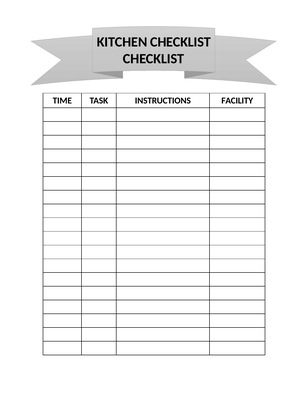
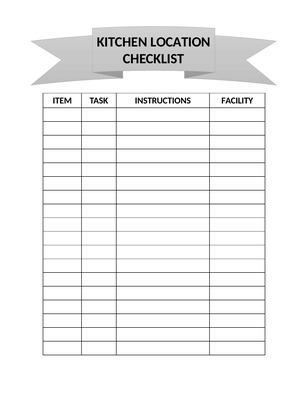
KITCHEN CHECKLIST: CHECKLIST -> LOCATION
TIME: TIME -> ITEM
